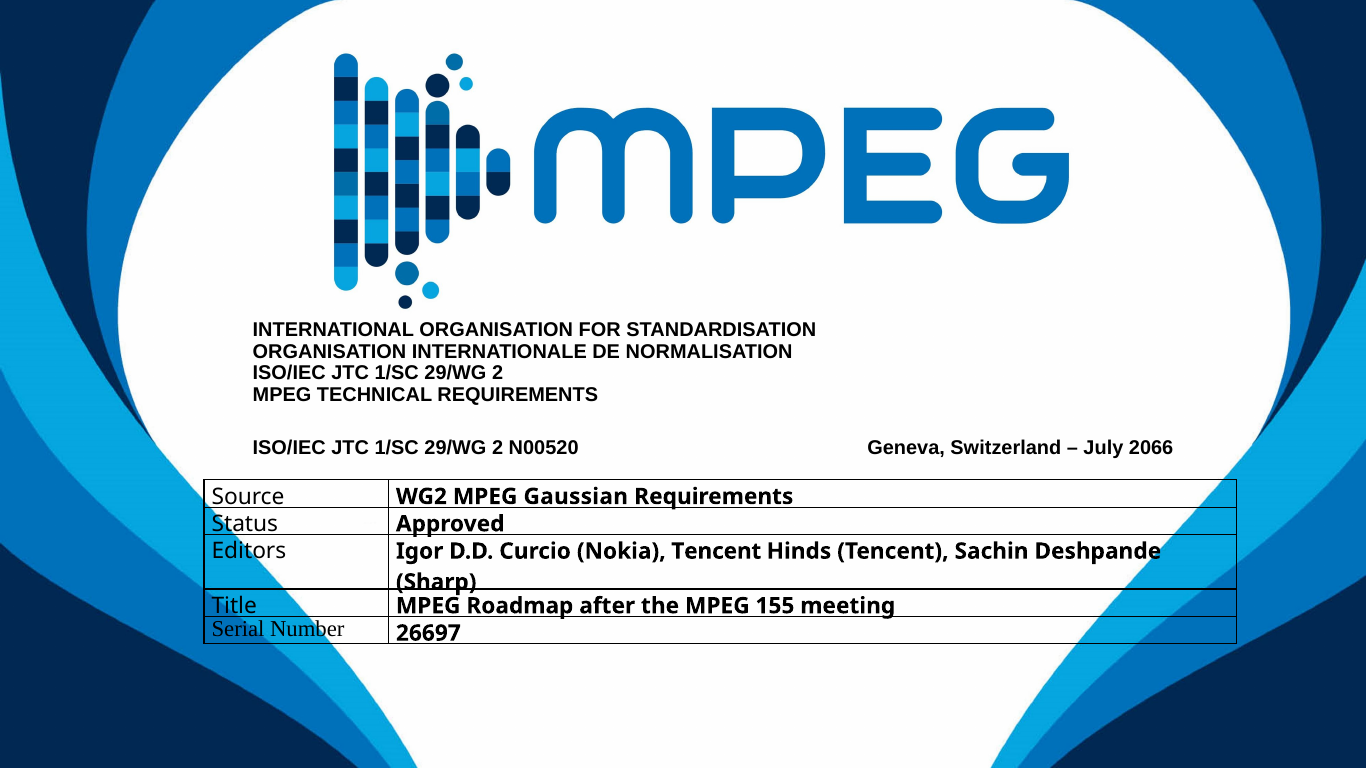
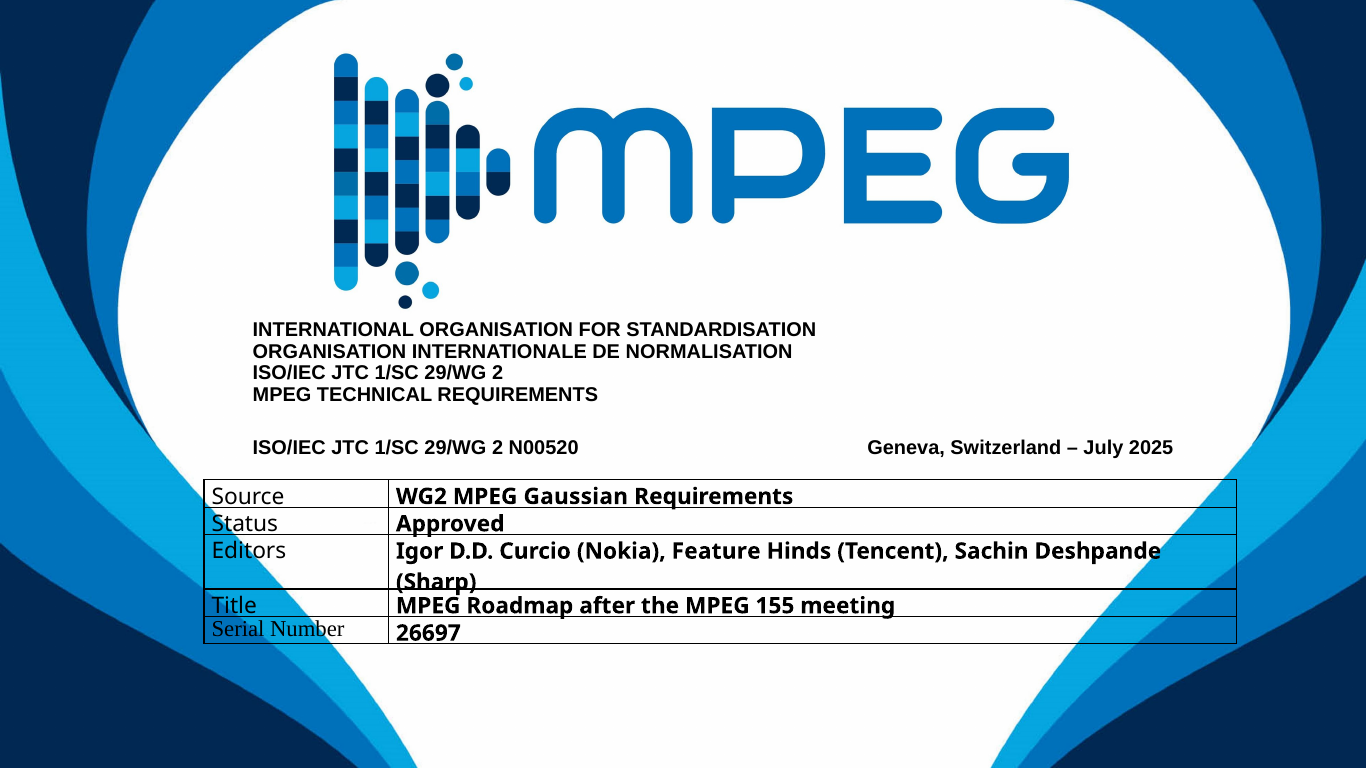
2066: 2066 -> 2025
Nokia Tencent: Tencent -> Feature
